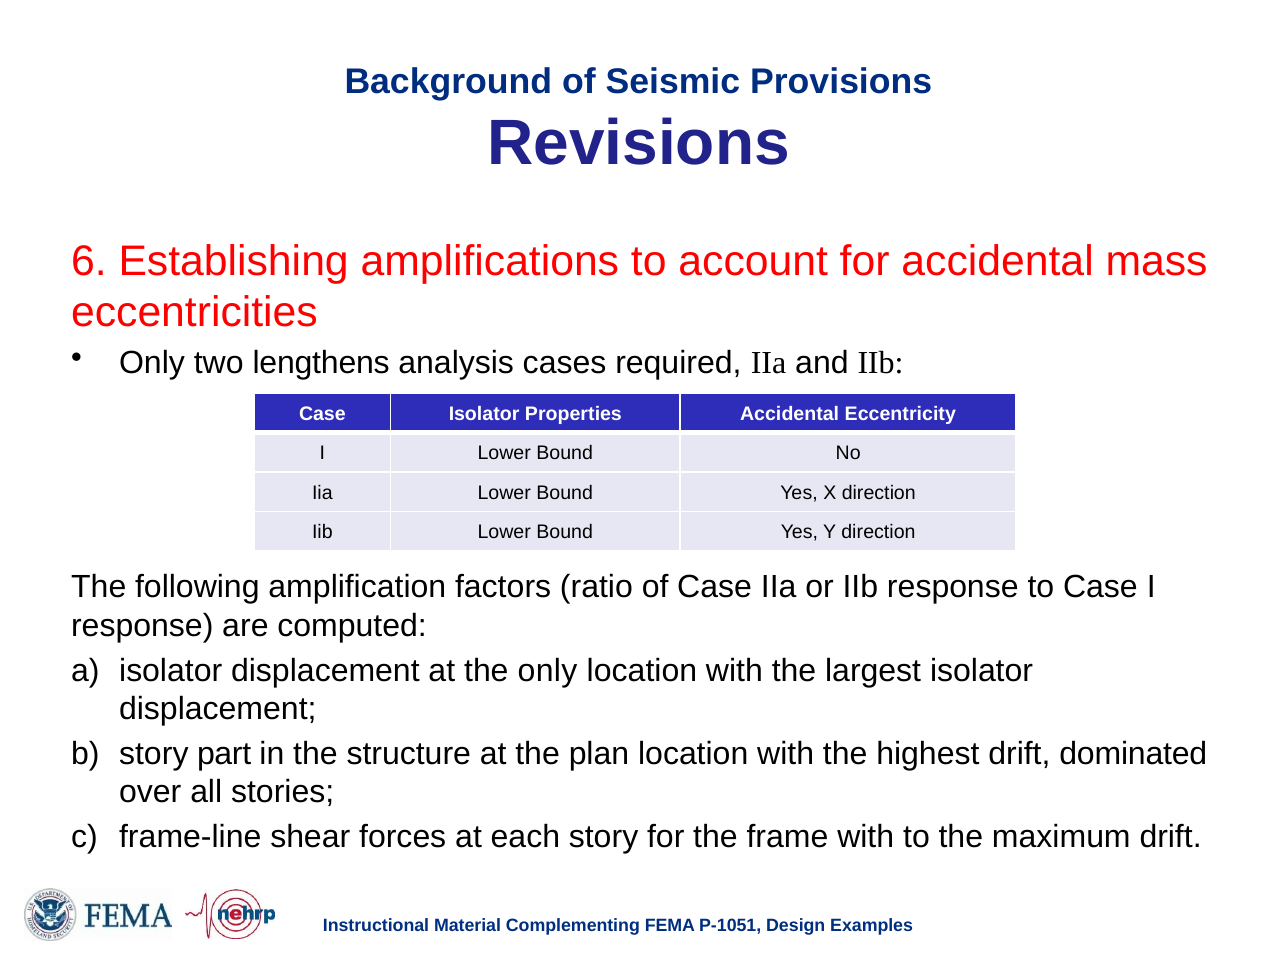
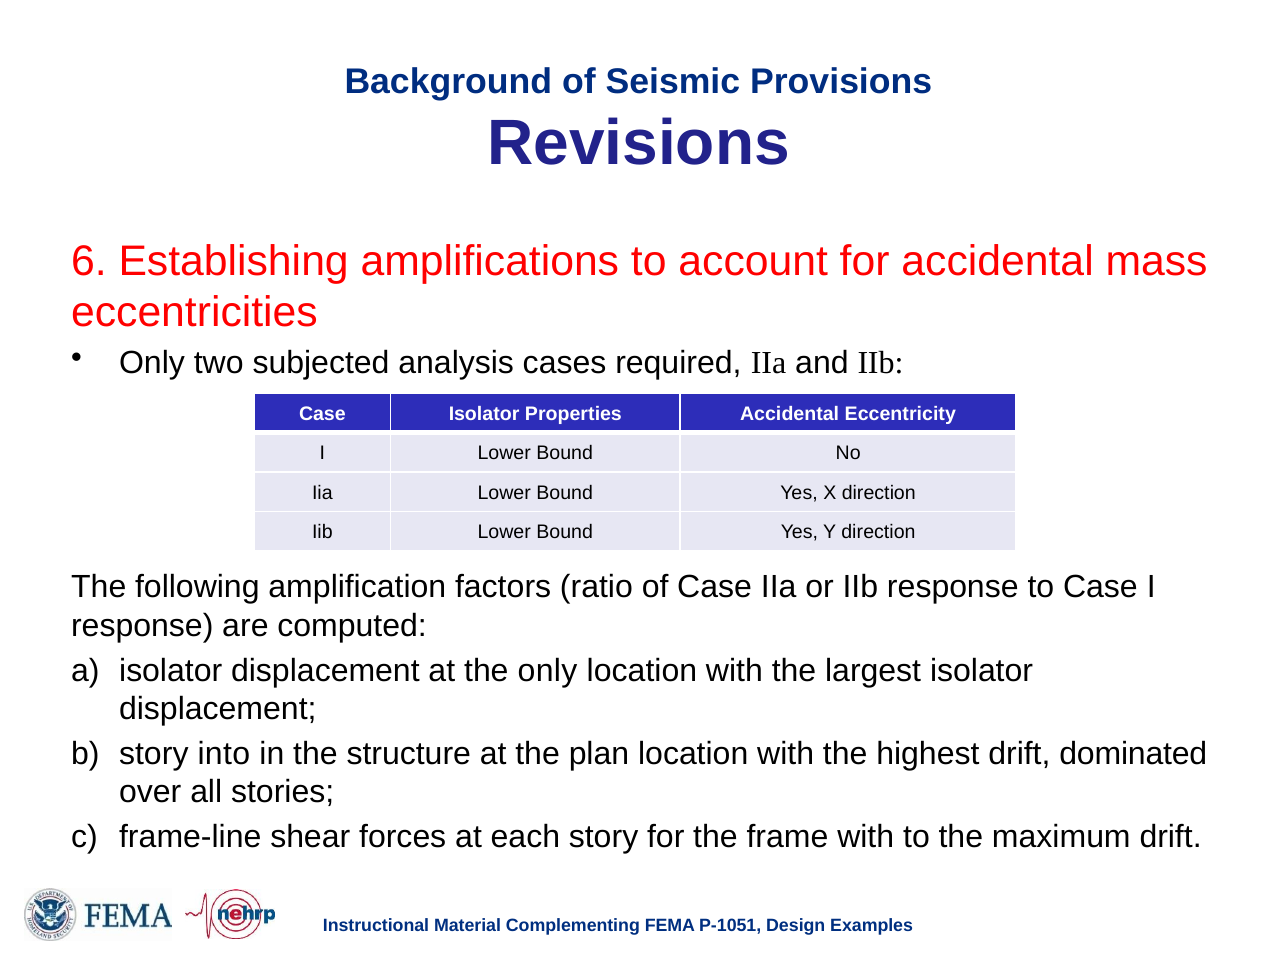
lengthens: lengthens -> subjected
part: part -> into
